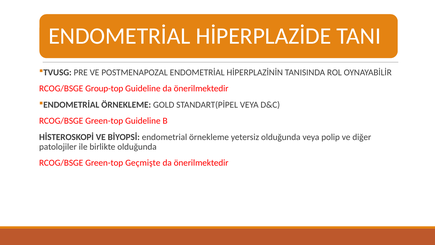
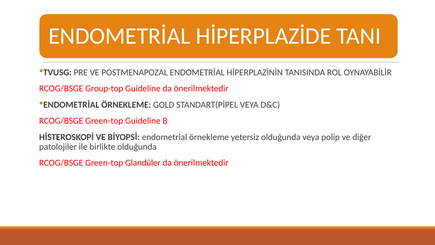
Geçmişte: Geçmişte -> Glandüler
